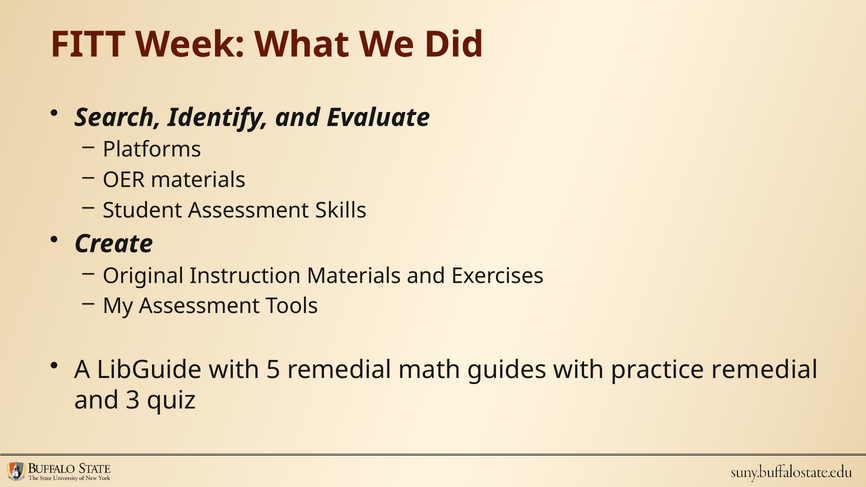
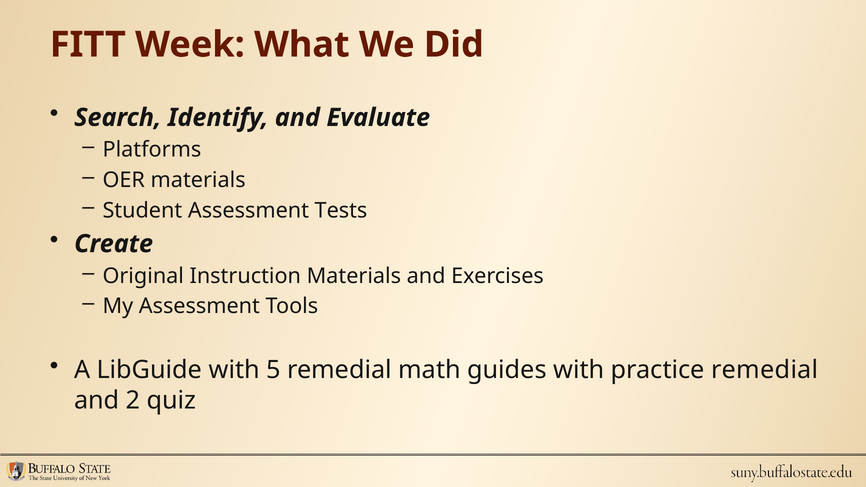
Skills: Skills -> Tests
3: 3 -> 2
